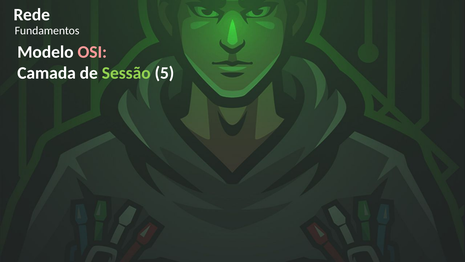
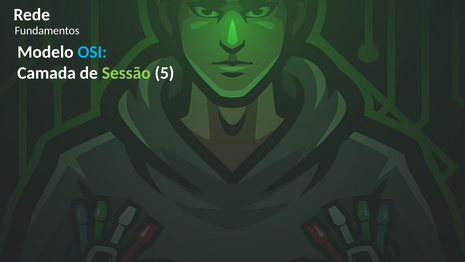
OSI colour: pink -> light blue
